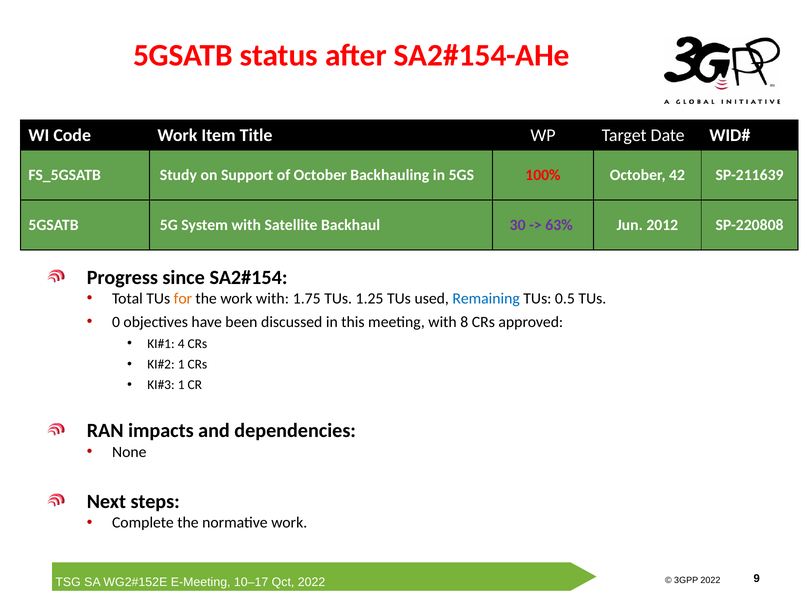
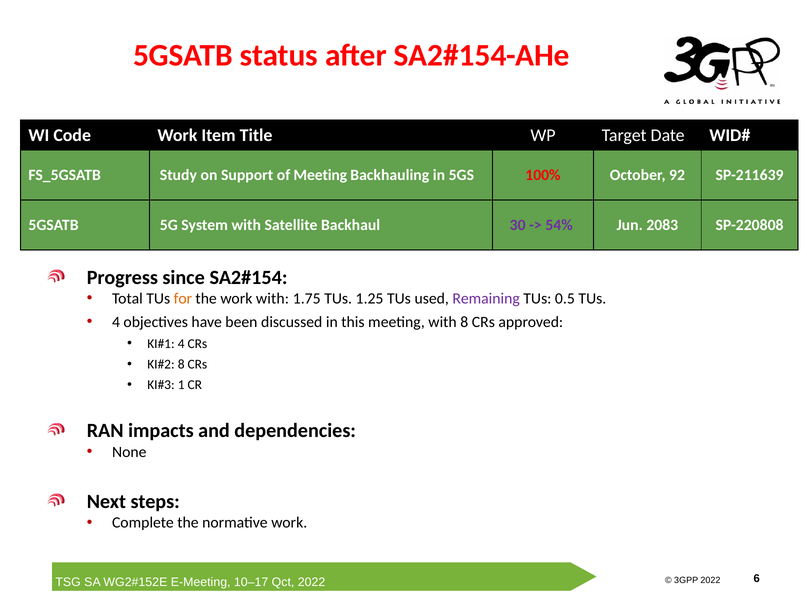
of October: October -> Meeting
42: 42 -> 92
63%: 63% -> 54%
Jun 2012: 2012 -> 2083
Remaining colour: blue -> purple
0 at (116, 322): 0 -> 4
1 at (181, 364): 1 -> 8
9: 9 -> 6
